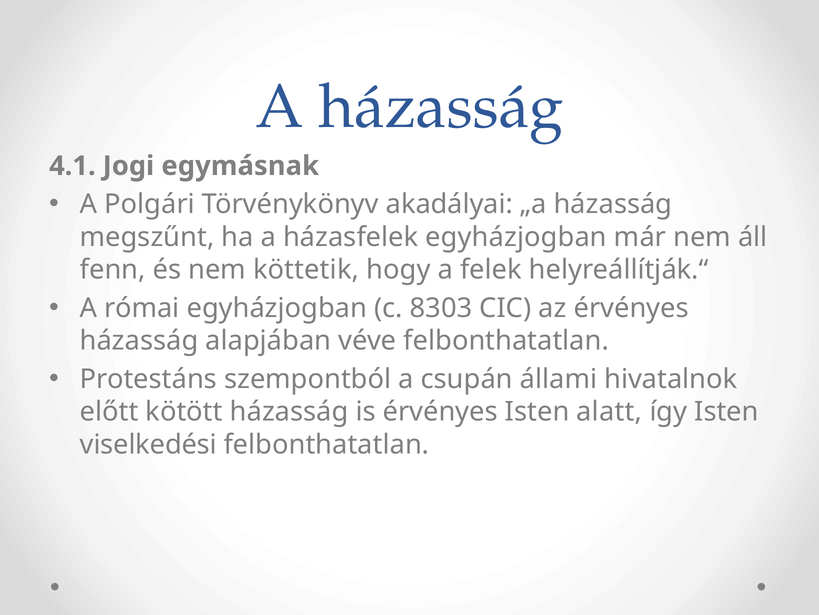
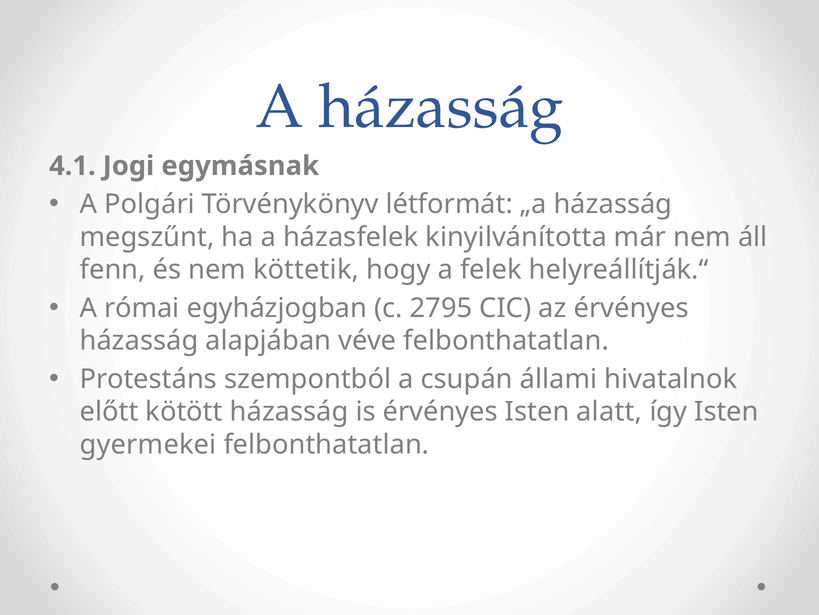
akadályai: akadályai -> létformát
házasfelek egyházjogban: egyházjogban -> kinyilvánította
8303: 8303 -> 2795
viselkedési: viselkedési -> gyermekei
